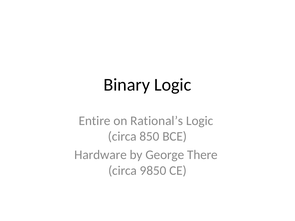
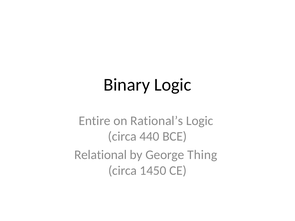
850: 850 -> 440
Hardware: Hardware -> Relational
There: There -> Thing
9850: 9850 -> 1450
